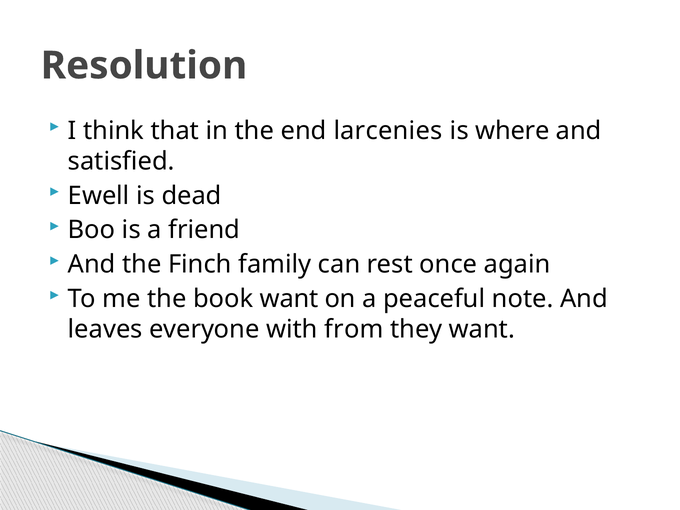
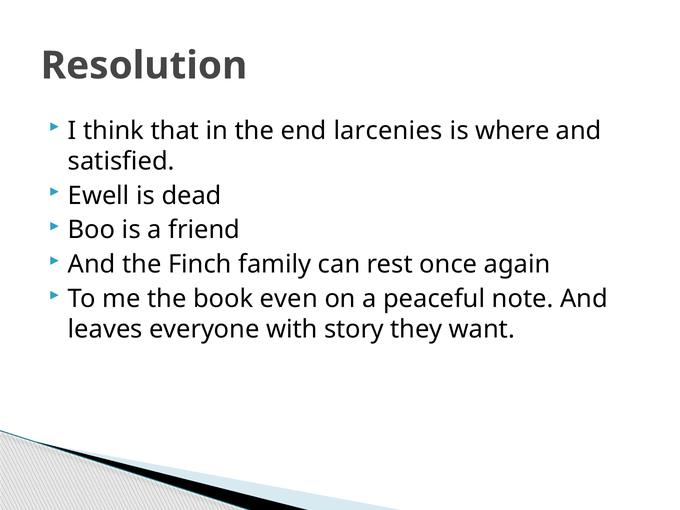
book want: want -> even
from: from -> story
